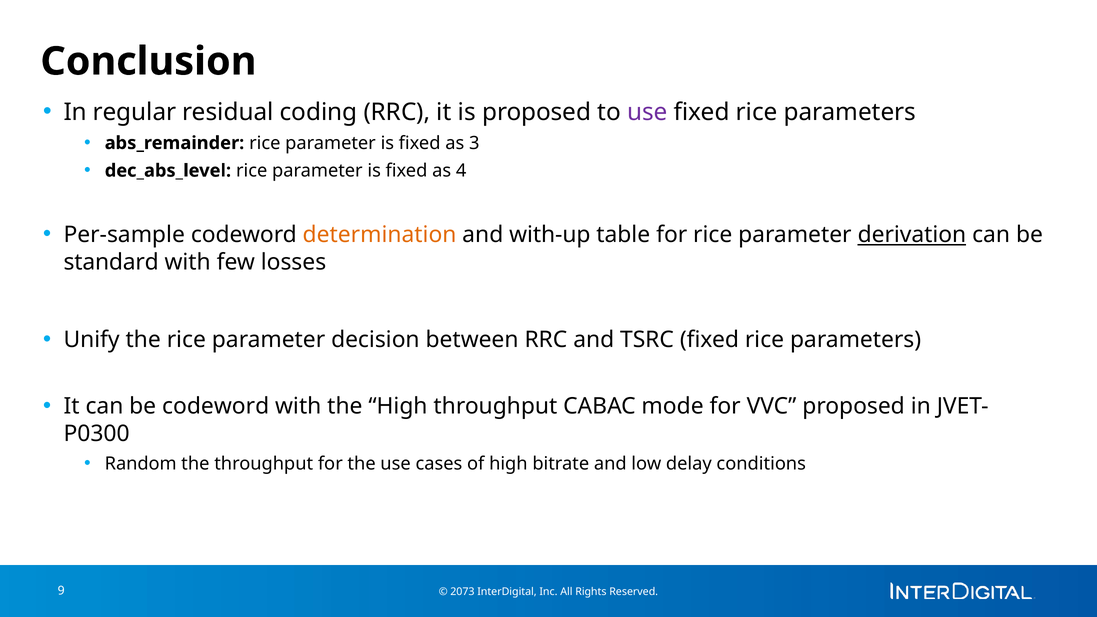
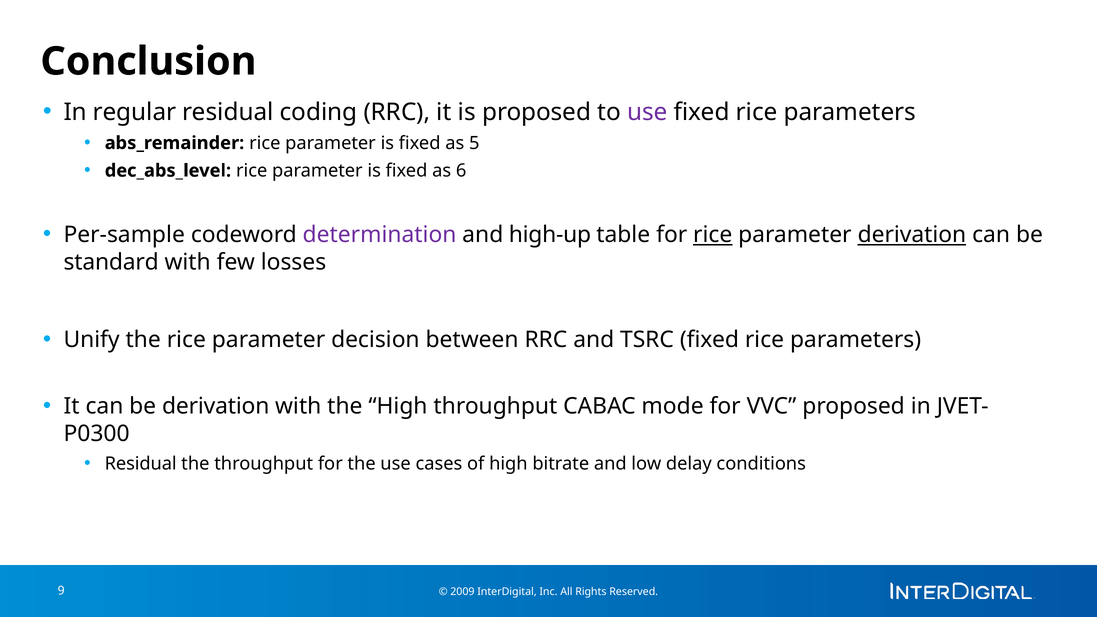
3: 3 -> 5
4: 4 -> 6
determination colour: orange -> purple
with-up: with-up -> high-up
rice at (713, 235) underline: none -> present
be codeword: codeword -> derivation
Random at (141, 464): Random -> Residual
2073: 2073 -> 2009
